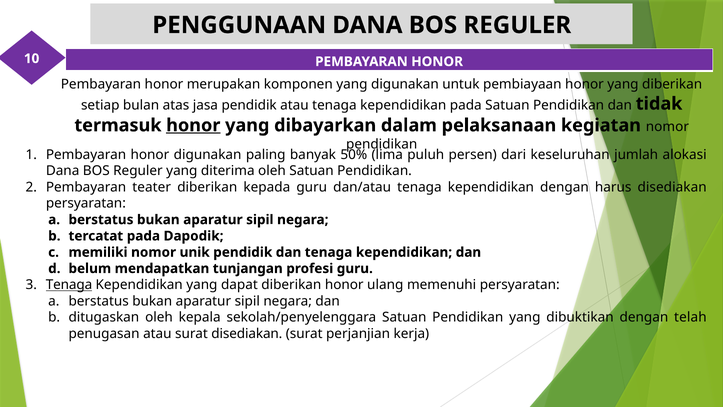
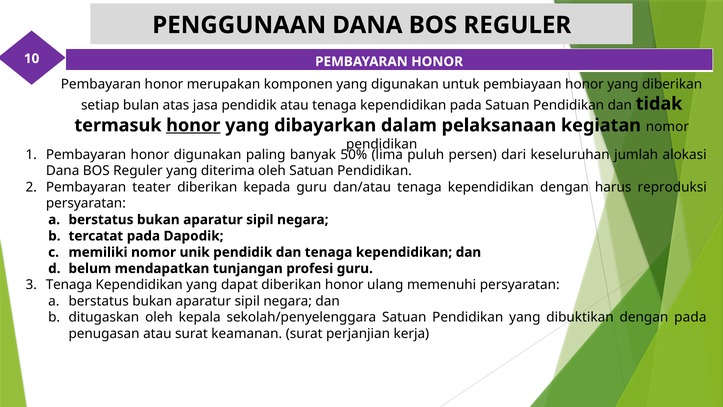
harus disediakan: disediakan -> reproduksi
Tenaga at (69, 285) underline: present -> none
dengan telah: telah -> pada
surat disediakan: disediakan -> keamanan
